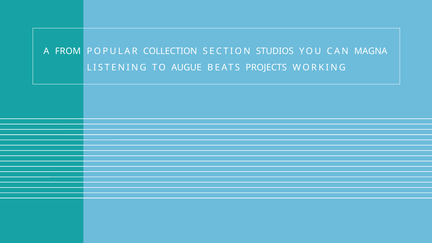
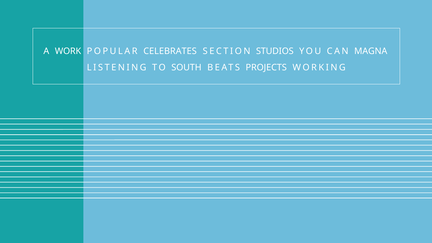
FROM: FROM -> WORK
COLLECTION: COLLECTION -> CELEBRATES
AUGUE: AUGUE -> SOUTH
